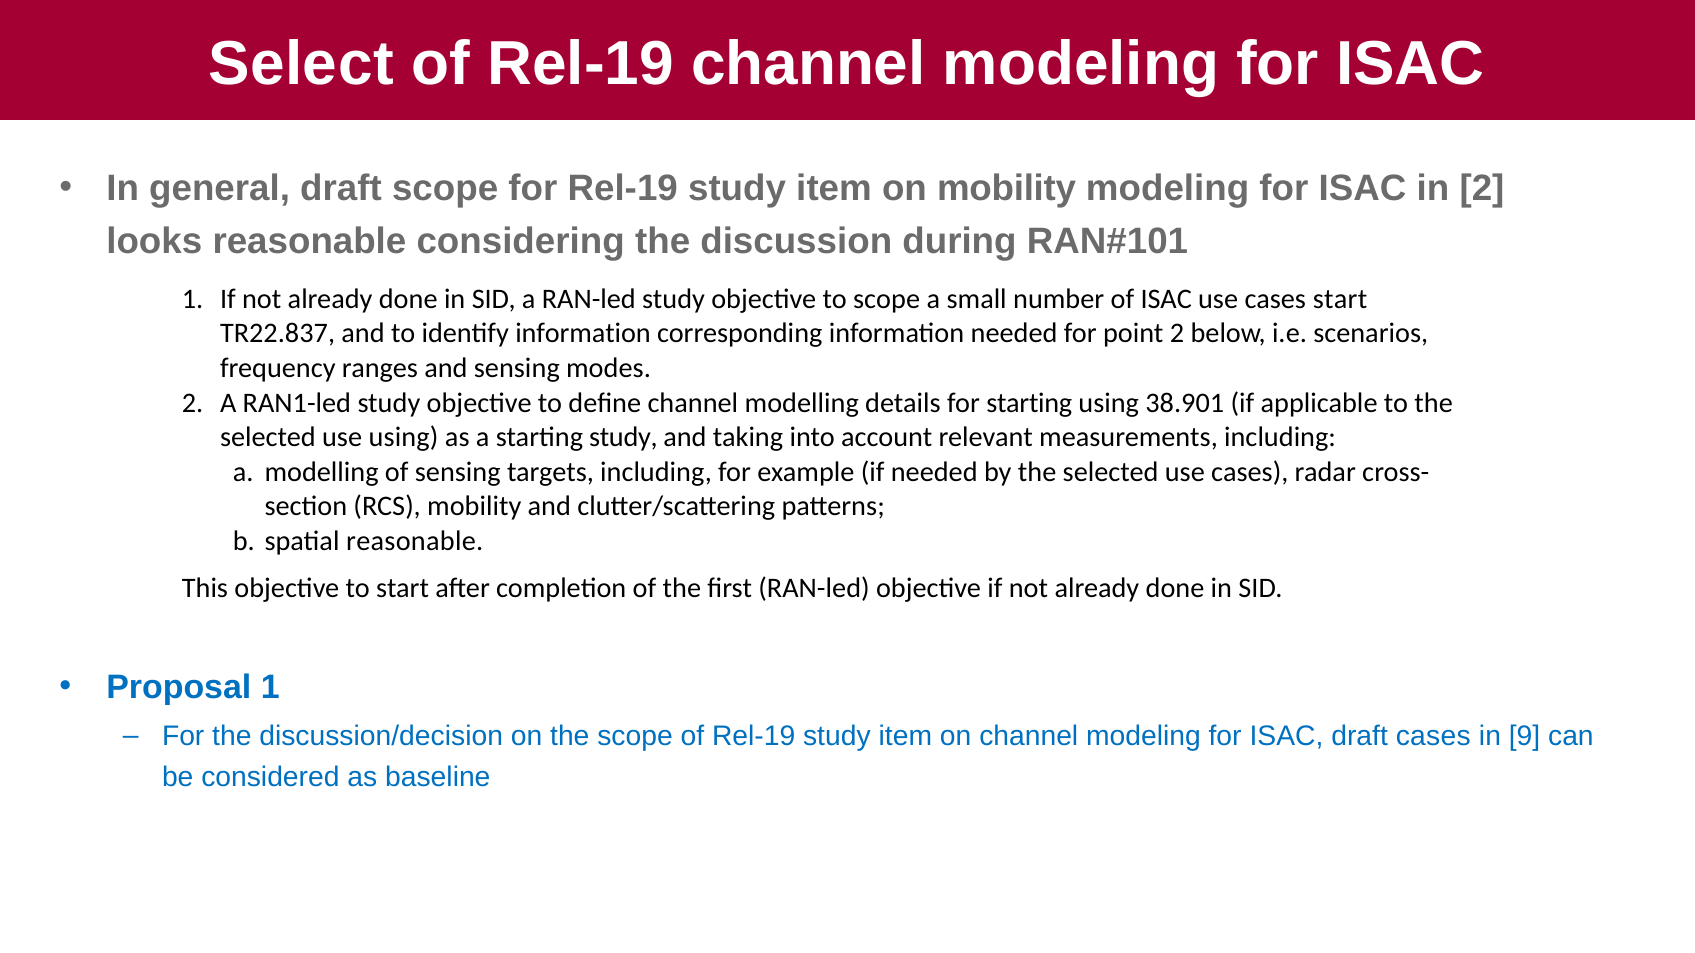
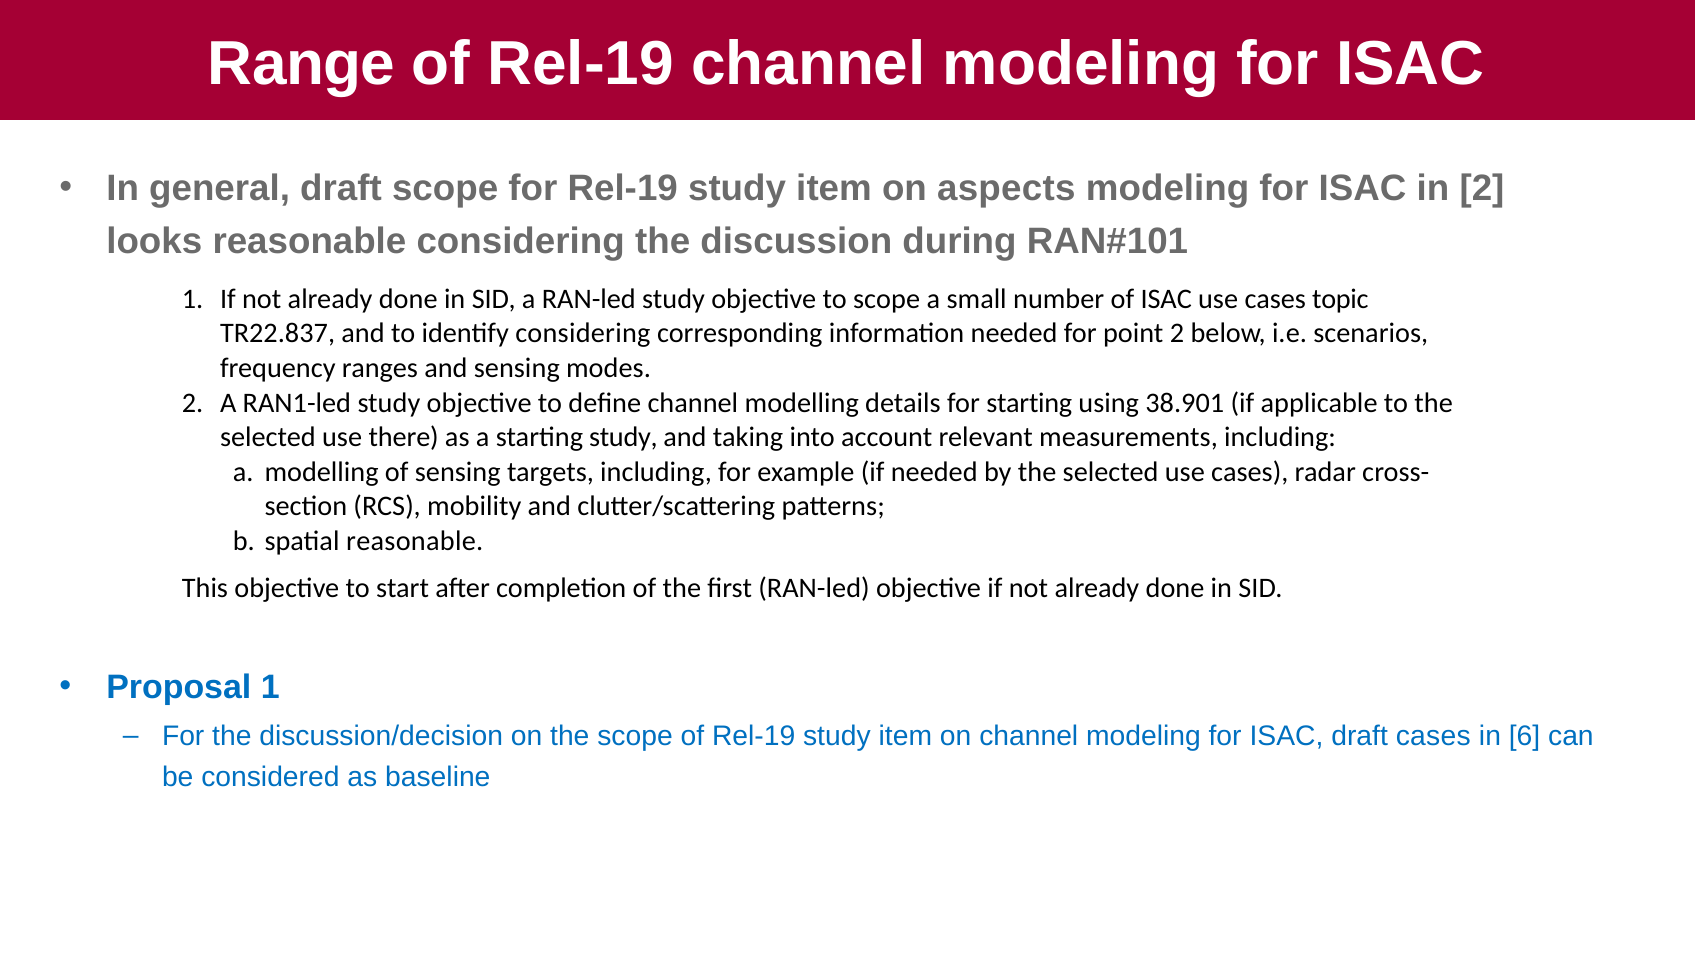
Select: Select -> Range
on mobility: mobility -> aspects
cases start: start -> topic
identify information: information -> considering
use using: using -> there
9: 9 -> 6
